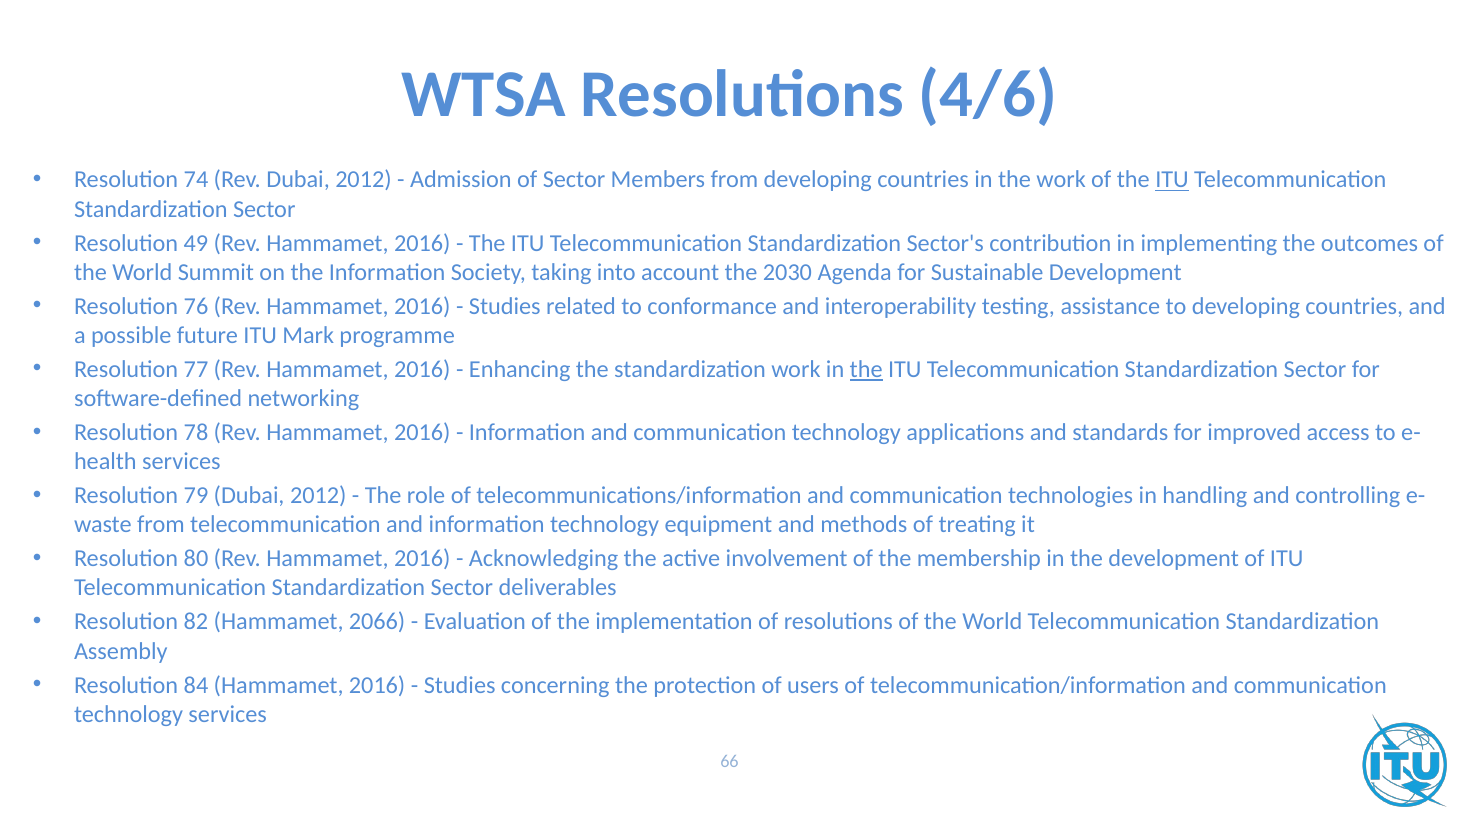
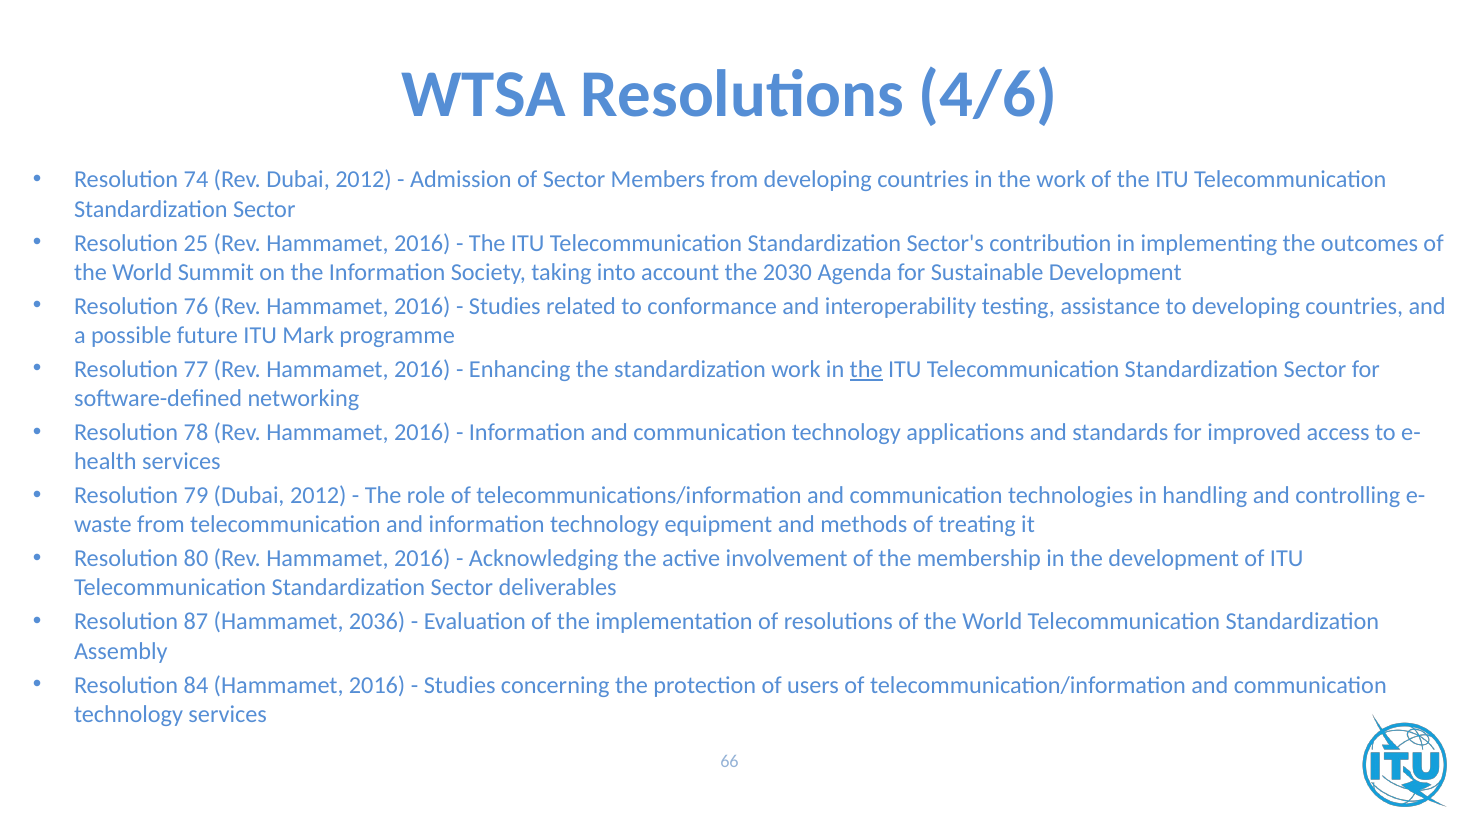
ITU at (1172, 180) underline: present -> none
49: 49 -> 25
82: 82 -> 87
2066: 2066 -> 2036
